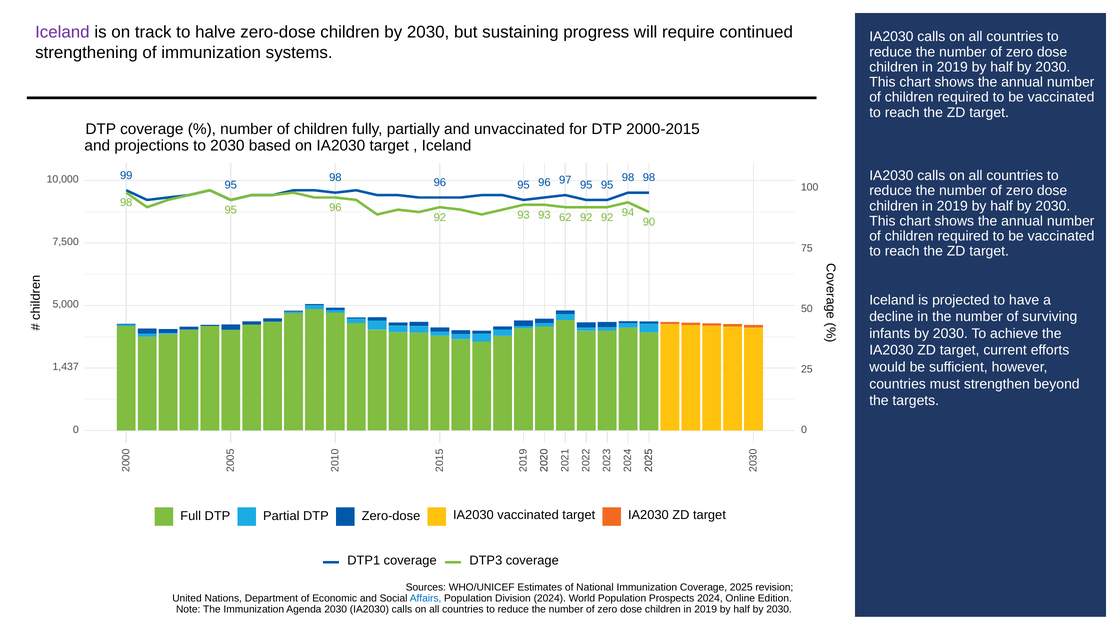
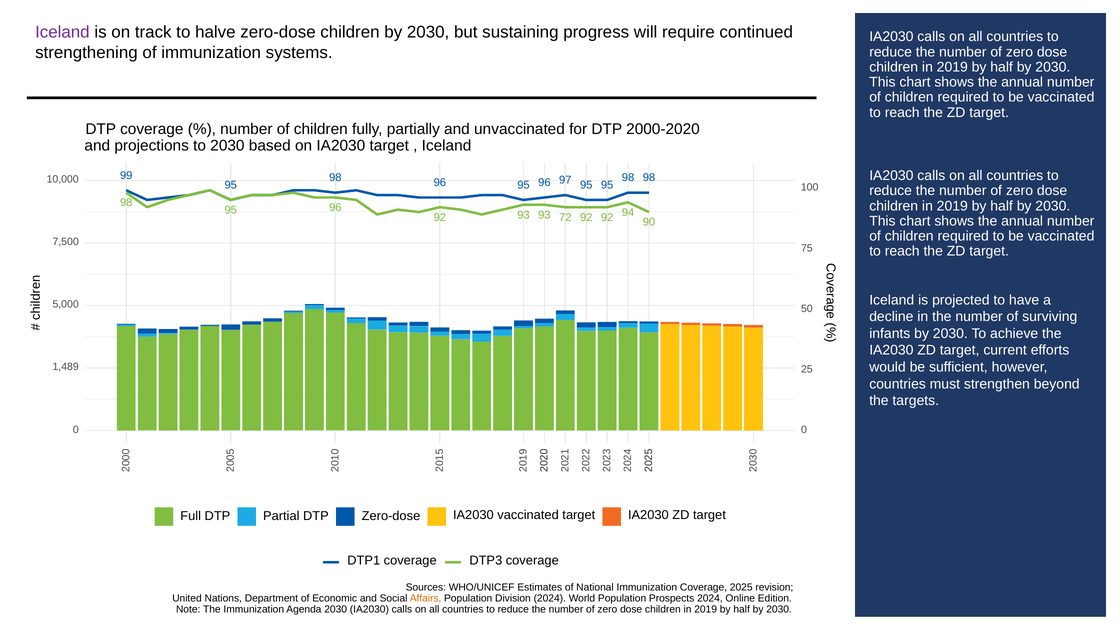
2000-2015: 2000-2015 -> 2000-2020
62: 62 -> 72
1,437: 1,437 -> 1,489
Affairs colour: blue -> orange
